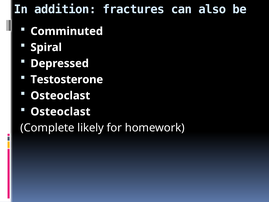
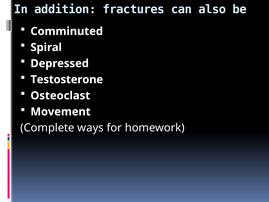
Osteoclast at (60, 112): Osteoclast -> Movement
likely: likely -> ways
